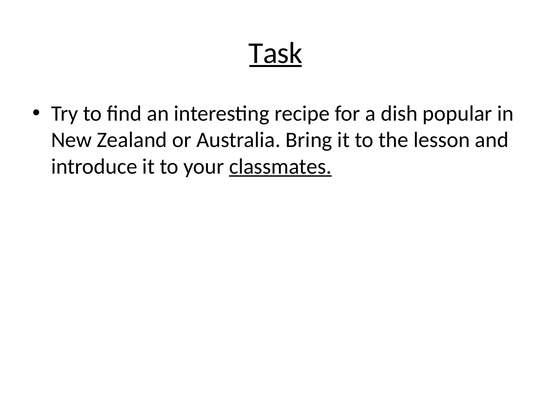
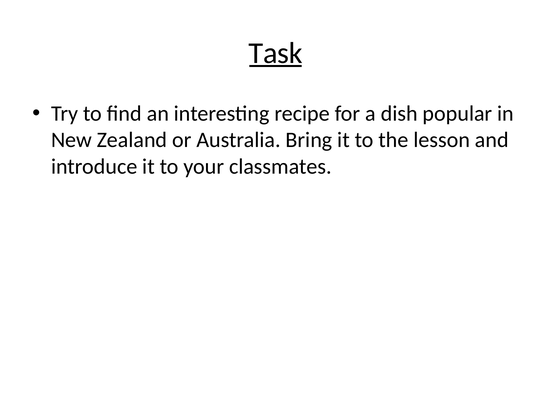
classmates underline: present -> none
